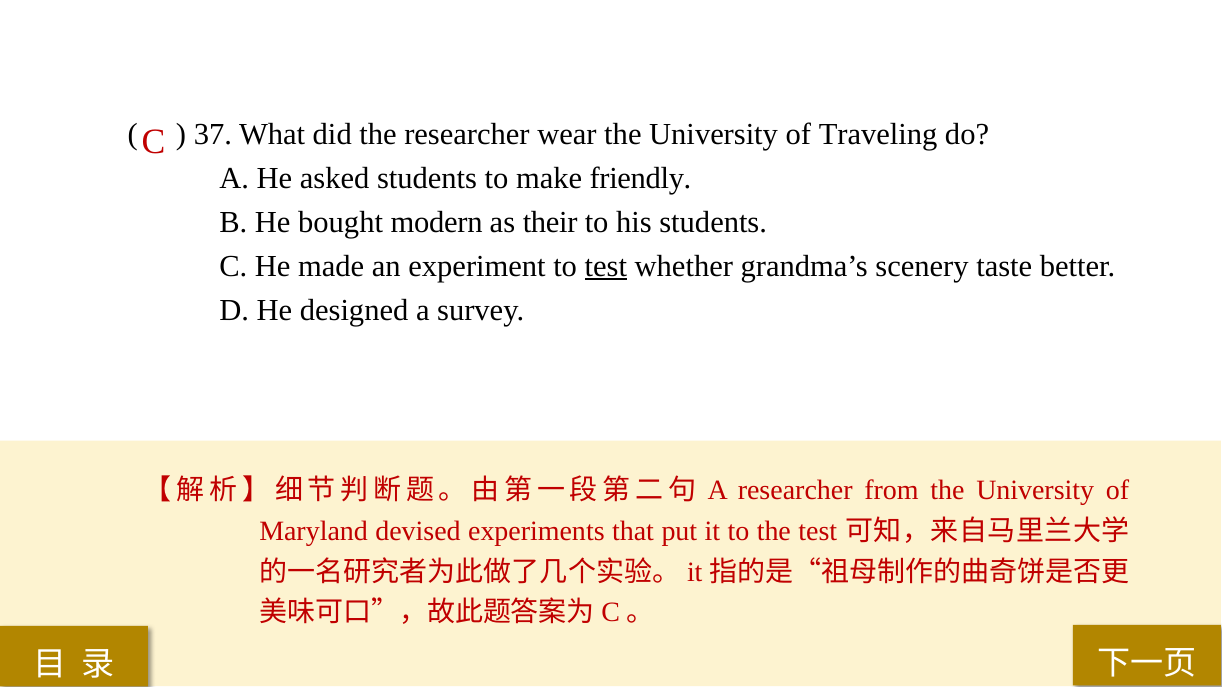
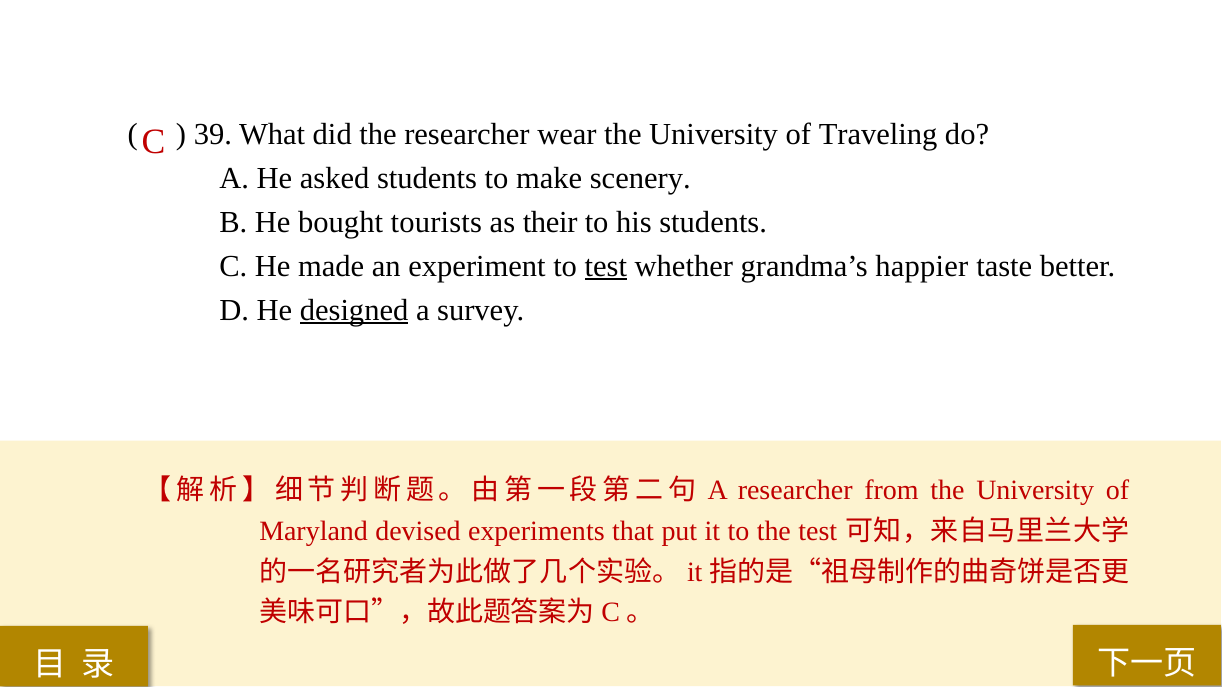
37: 37 -> 39
friendly: friendly -> scenery
modern: modern -> tourists
scenery: scenery -> happier
designed underline: none -> present
